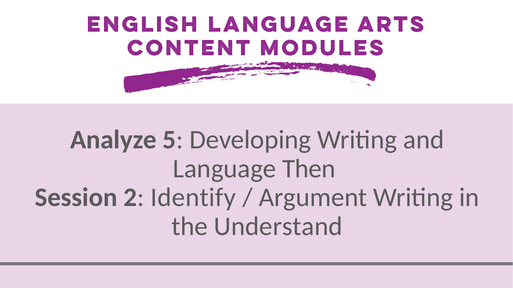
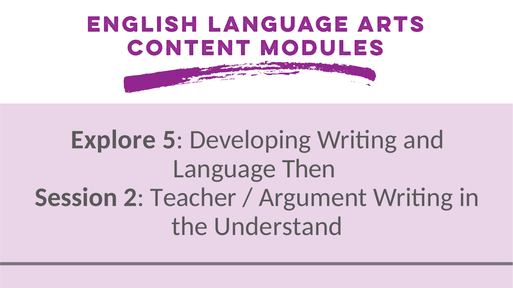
Analyze: Analyze -> Explore
Identify: Identify -> Teacher
